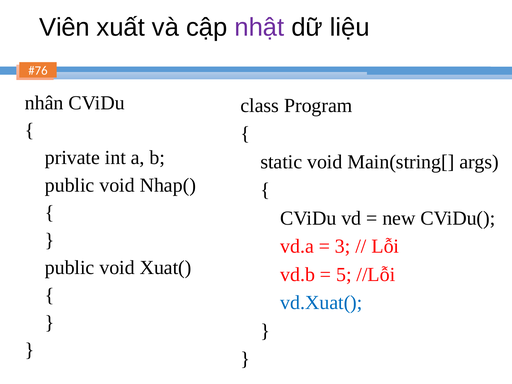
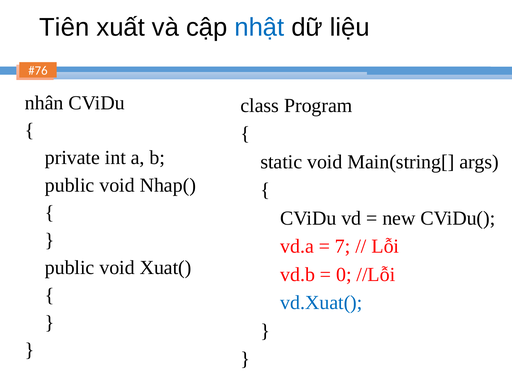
Viên: Viên -> Tiên
nhật colour: purple -> blue
3: 3 -> 7
5: 5 -> 0
